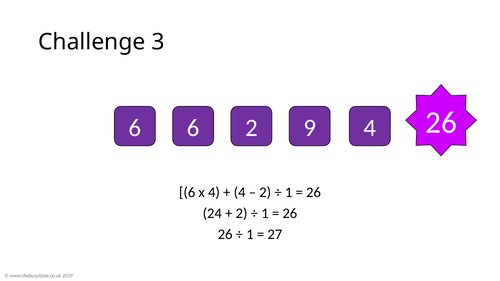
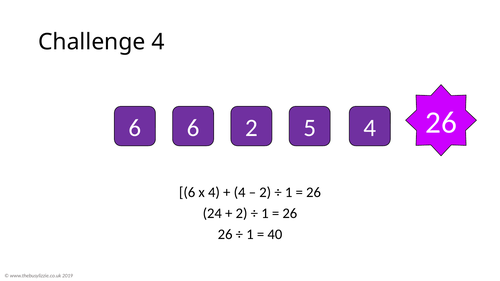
Challenge 3: 3 -> 4
9: 9 -> 5
27: 27 -> 40
